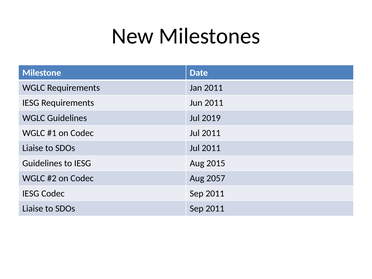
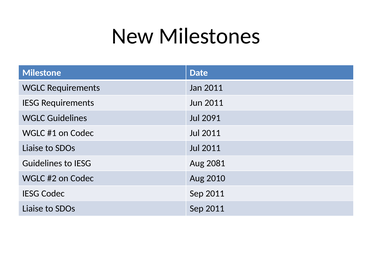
2019: 2019 -> 2091
2015: 2015 -> 2081
2057: 2057 -> 2010
